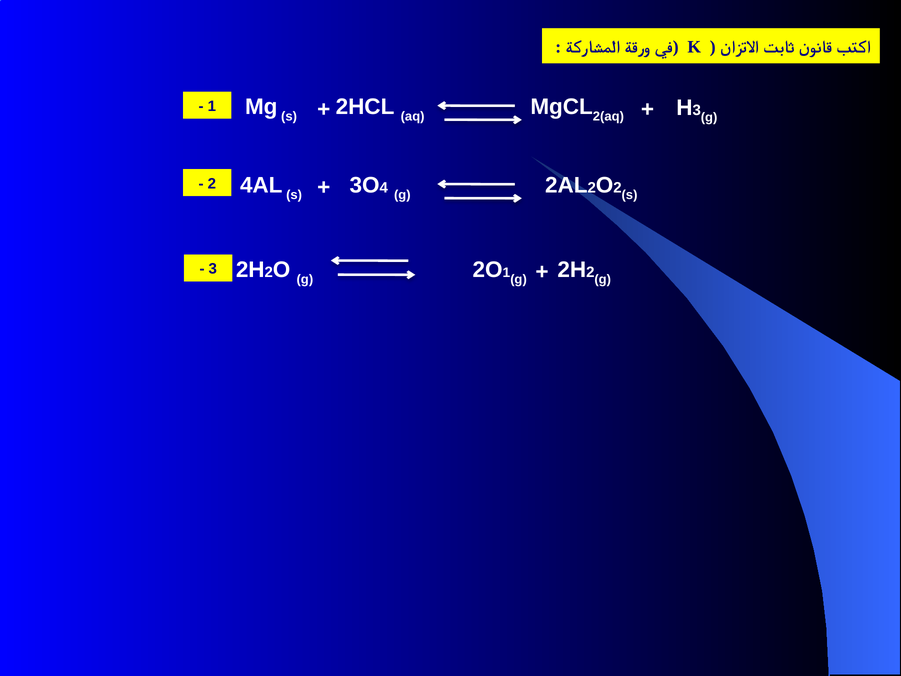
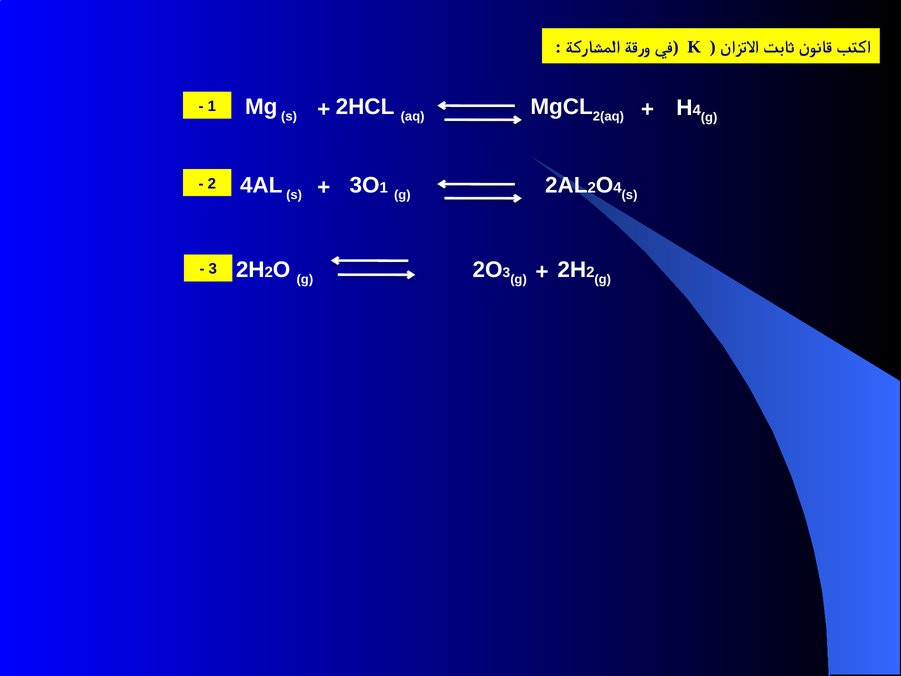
3 at (697, 110): 3 -> 4
4 at (384, 188): 4 -> 1
2 at (617, 188): 2 -> 4
1 at (506, 272): 1 -> 3
